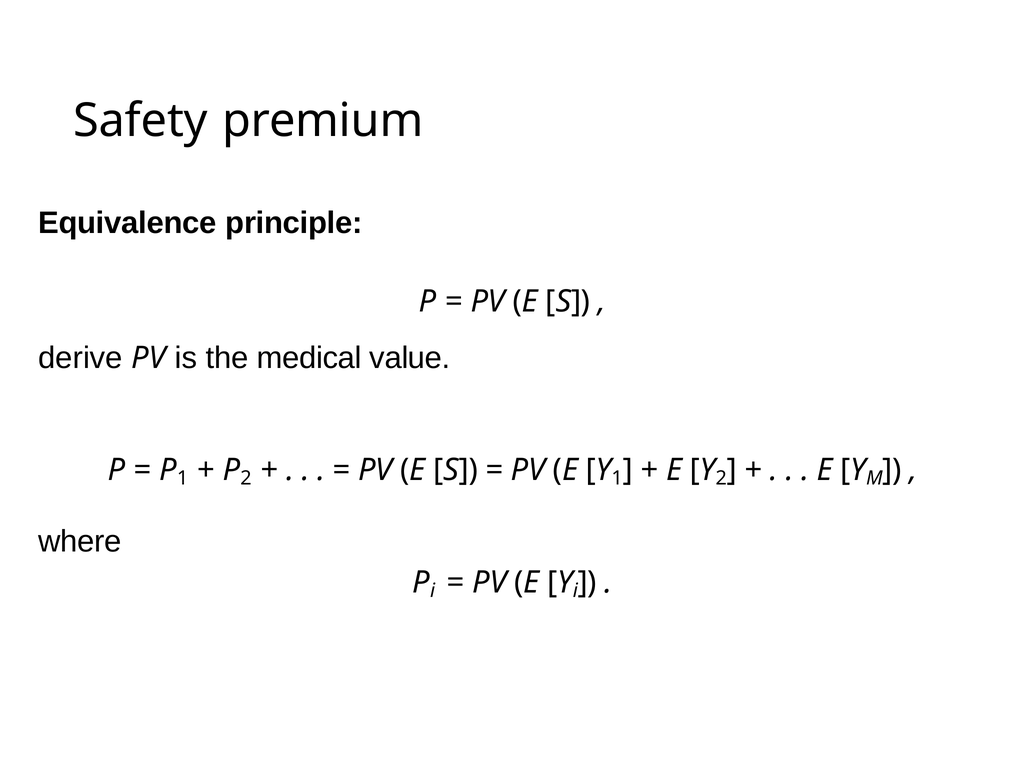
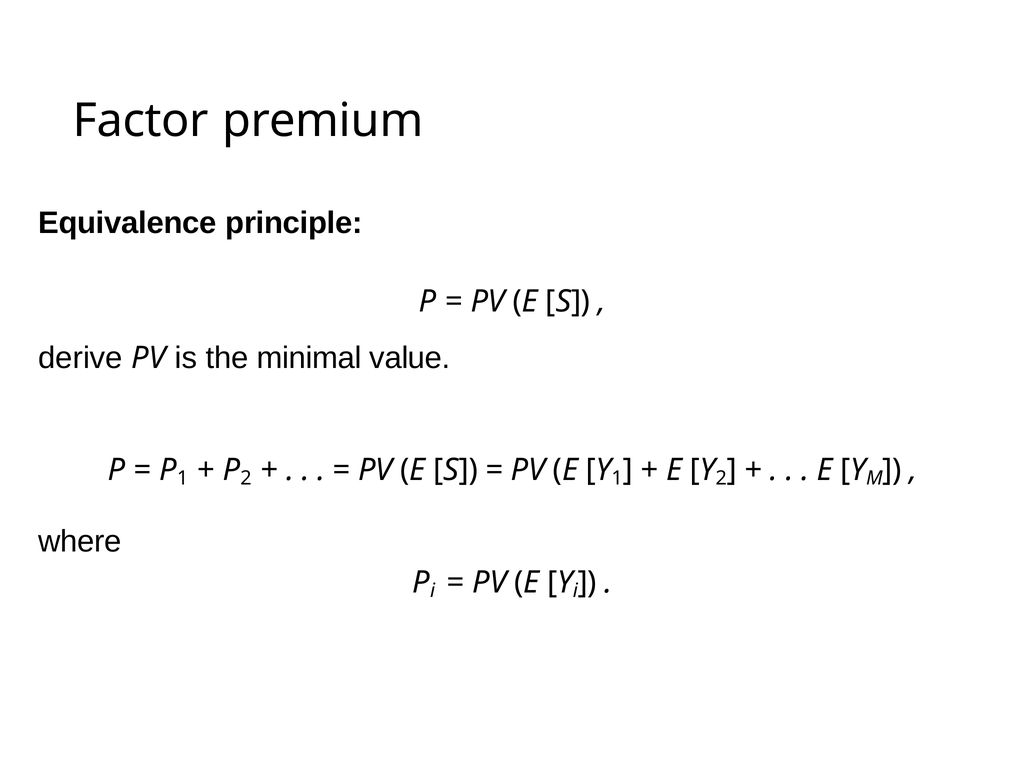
Safety: Safety -> Factor
medical: medical -> minimal
